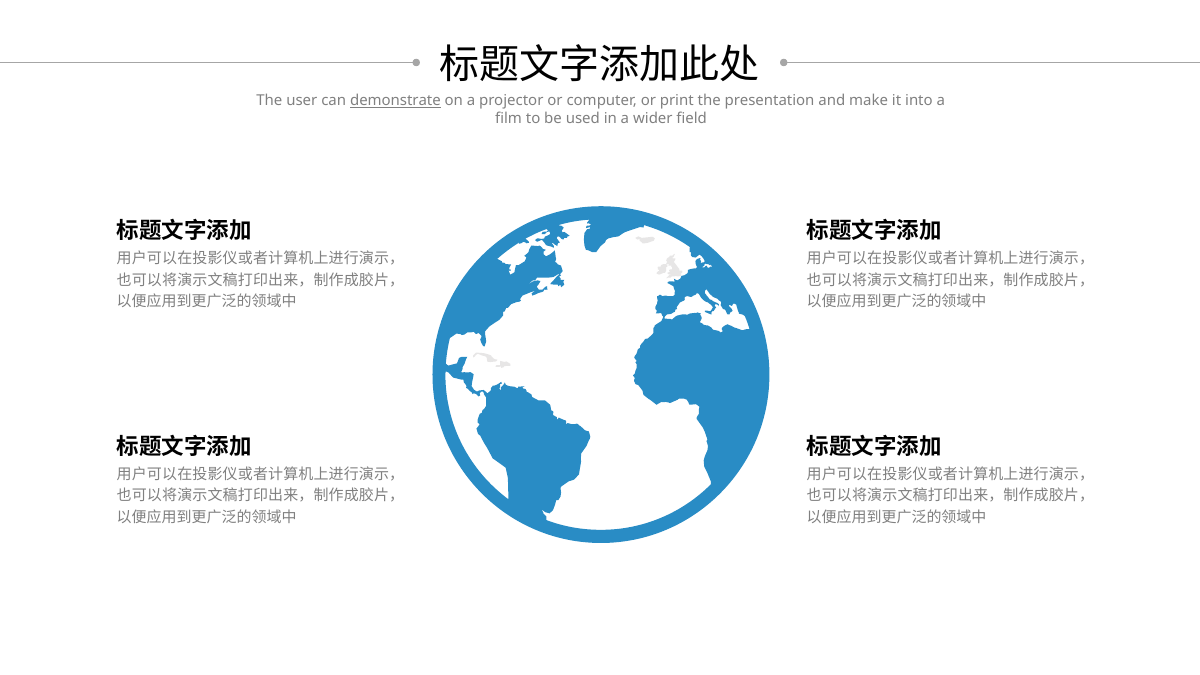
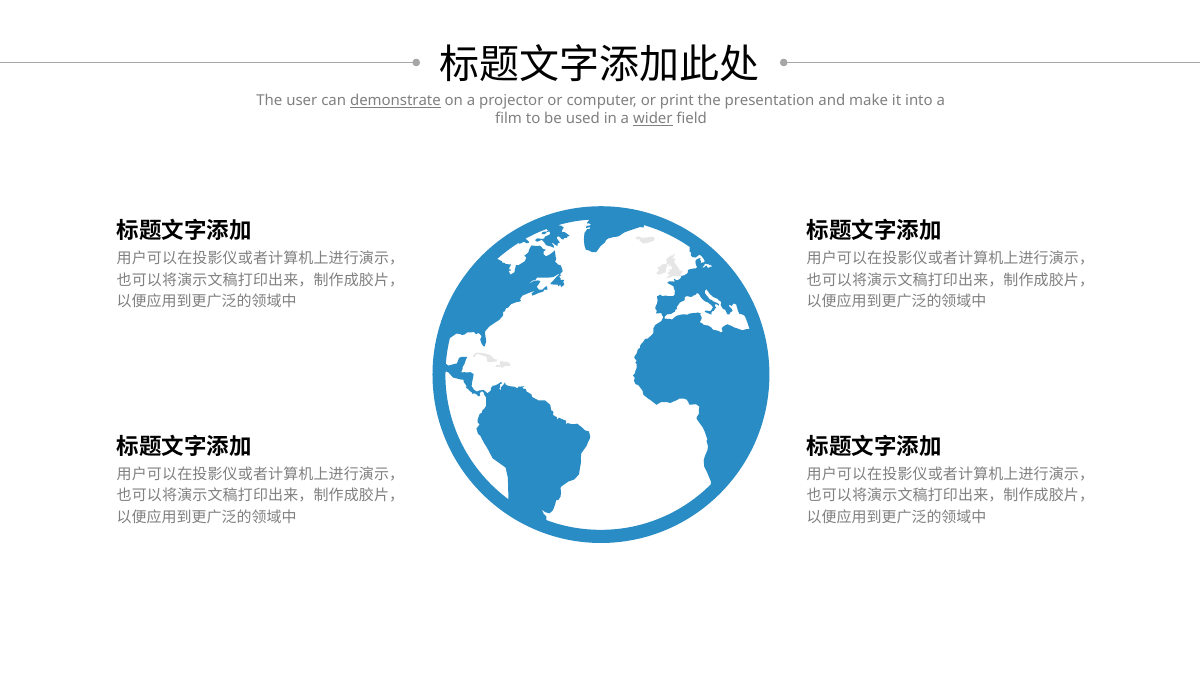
wider underline: none -> present
